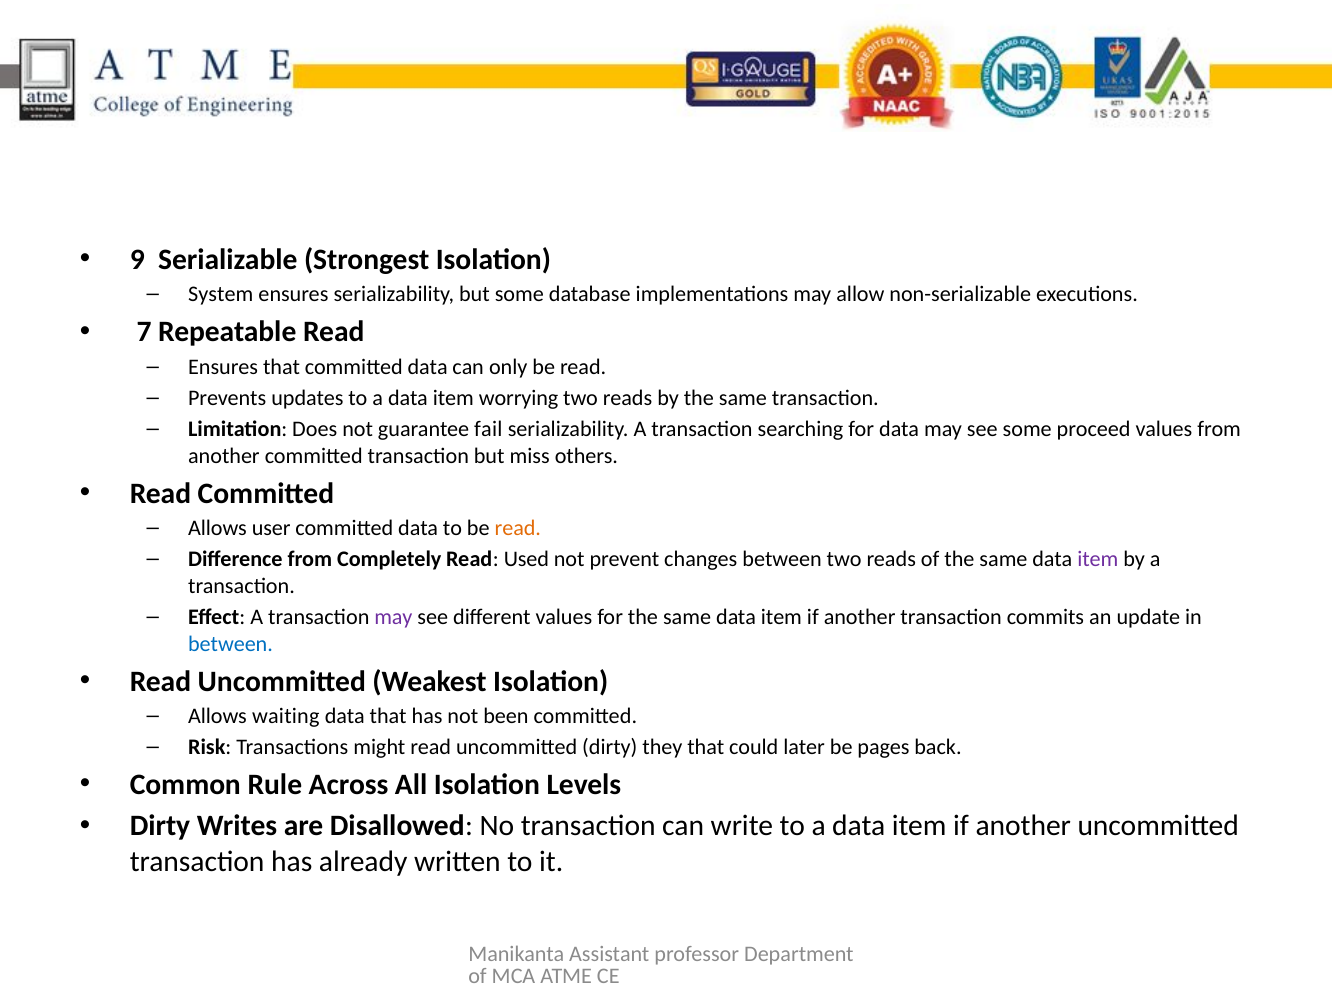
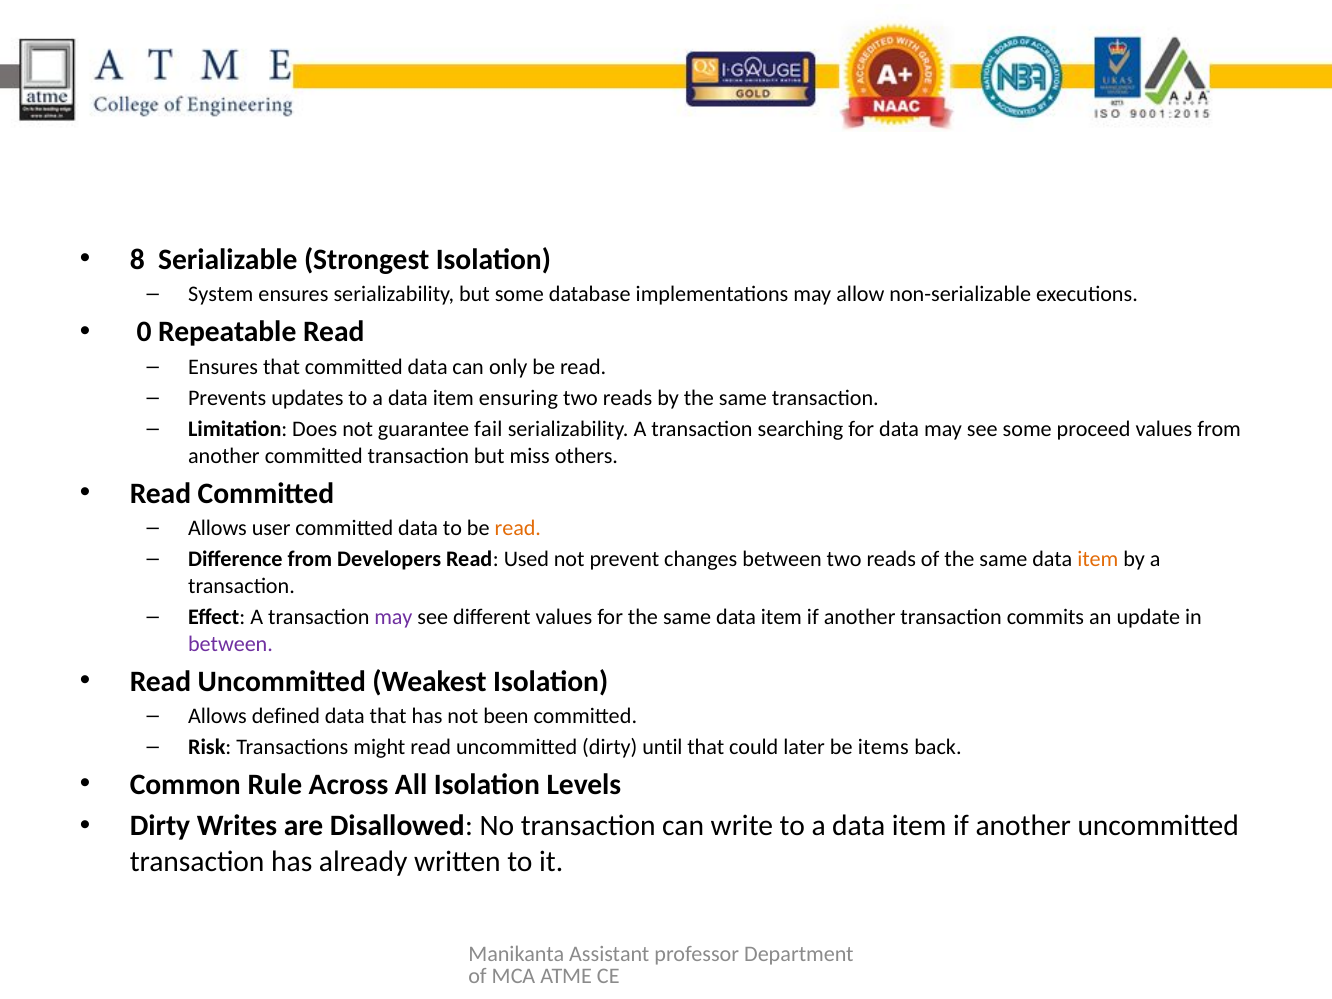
9: 9 -> 8
7: 7 -> 0
worrying: worrying -> ensuring
Completely: Completely -> Developers
item at (1098, 559) colour: purple -> orange
between at (231, 644) colour: blue -> purple
waiting: waiting -> defined
they: they -> until
pages: pages -> items
